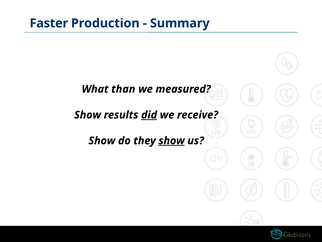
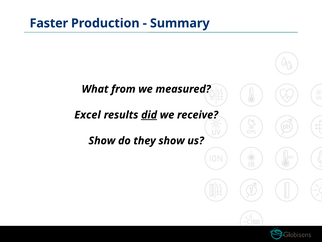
than: than -> from
Show at (88, 115): Show -> Excel
show at (172, 140) underline: present -> none
